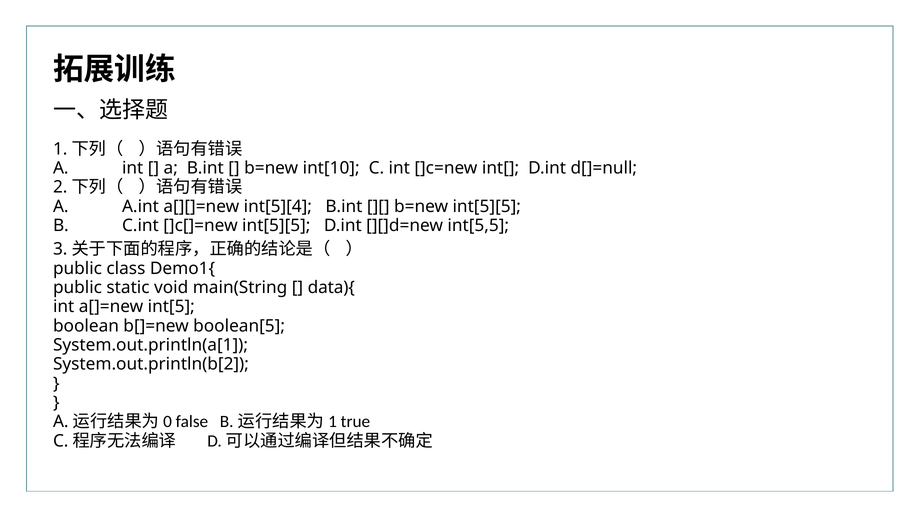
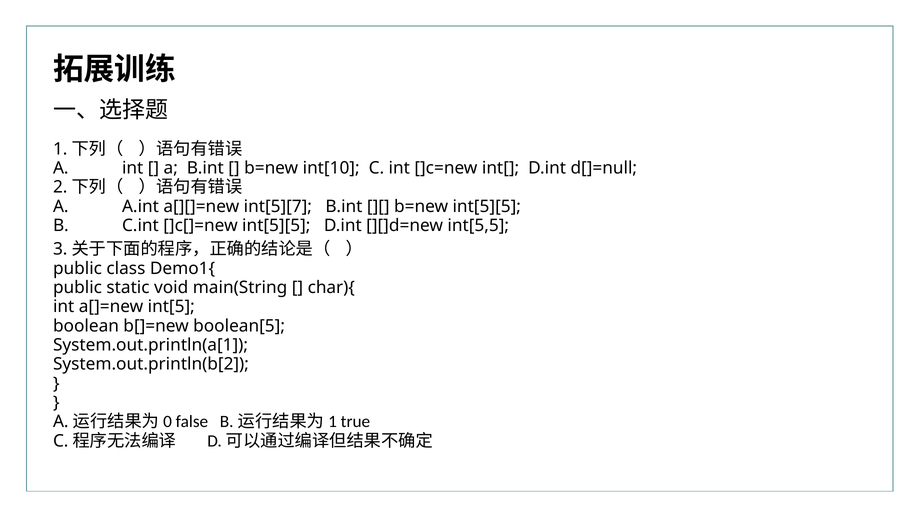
int[5][4: int[5][4 -> int[5][7
data){: data){ -> char){
